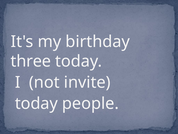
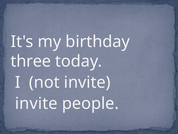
today at (36, 103): today -> invite
